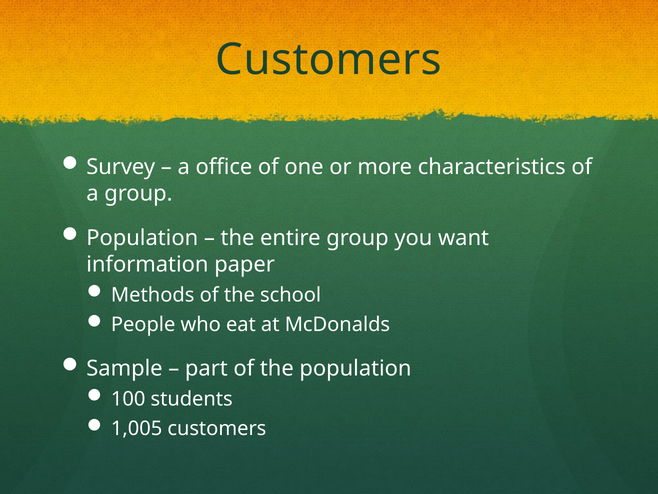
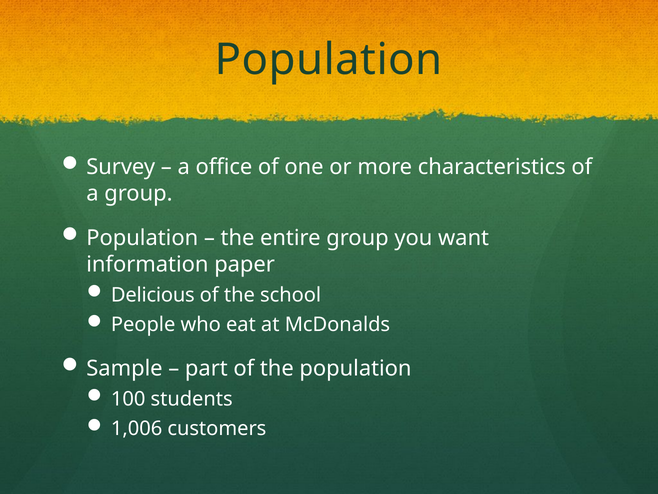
Customers at (329, 60): Customers -> Population
Methods: Methods -> Delicious
1,005: 1,005 -> 1,006
